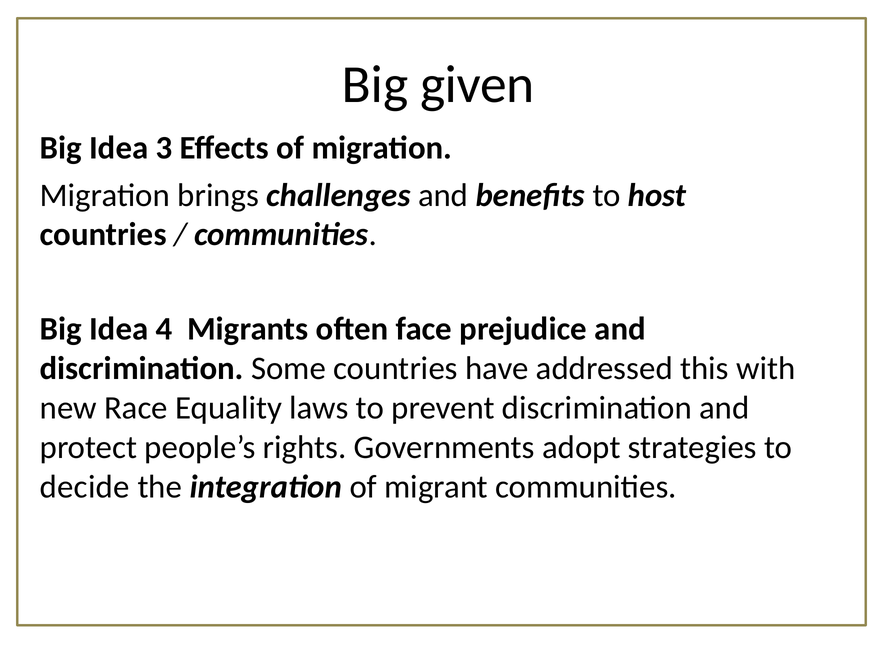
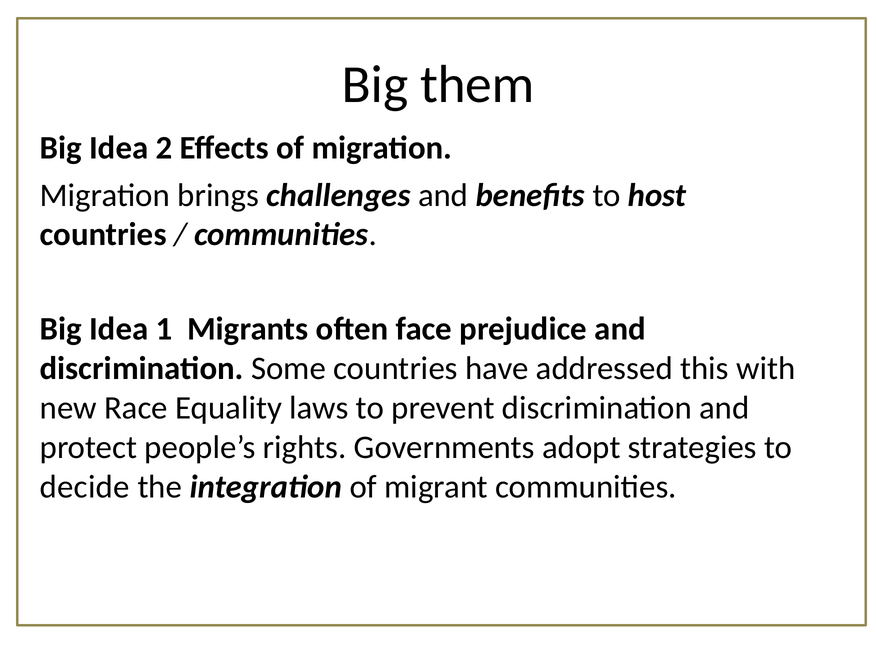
given: given -> them
3: 3 -> 2
4: 4 -> 1
